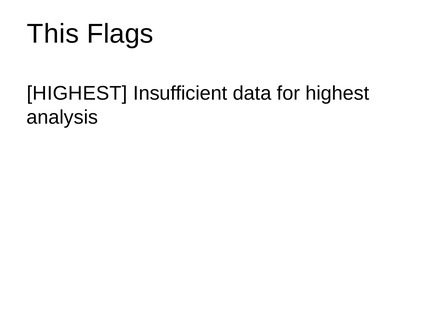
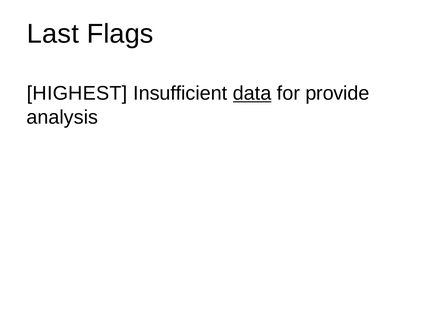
This: This -> Last
data underline: none -> present
for highest: highest -> provide
